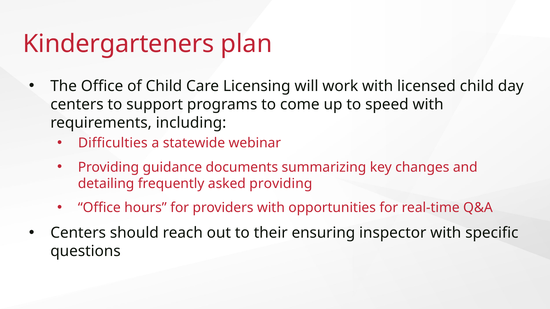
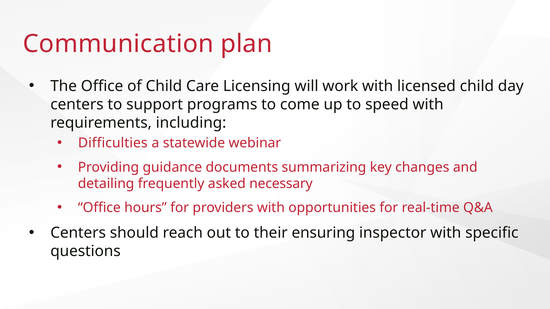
Kindergarteners: Kindergarteners -> Communication
asked providing: providing -> necessary
